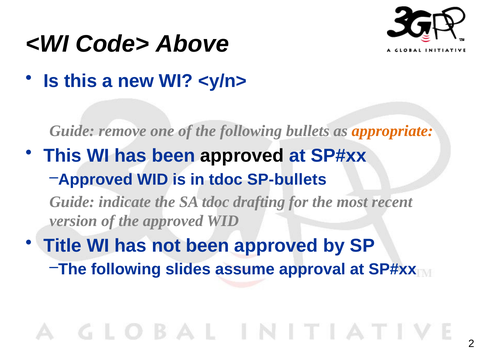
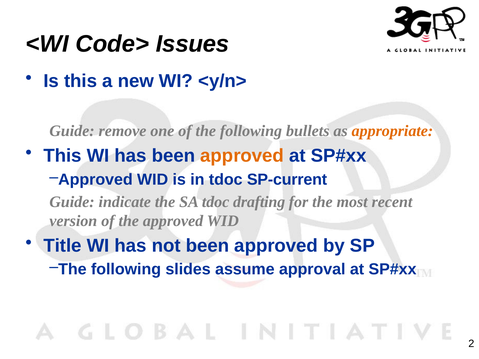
Above: Above -> Issues
approved at (242, 156) colour: black -> orange
SP-bullets: SP-bullets -> SP-current
